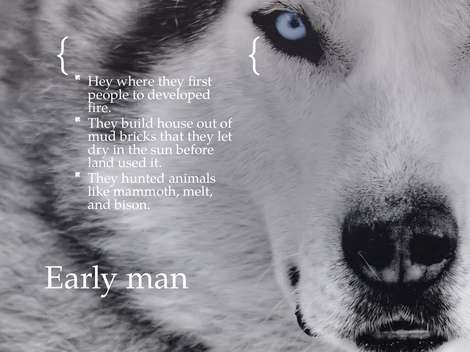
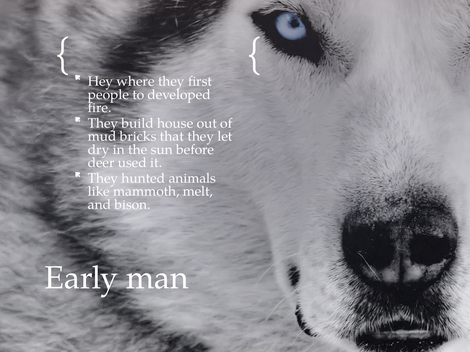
land: land -> deer
